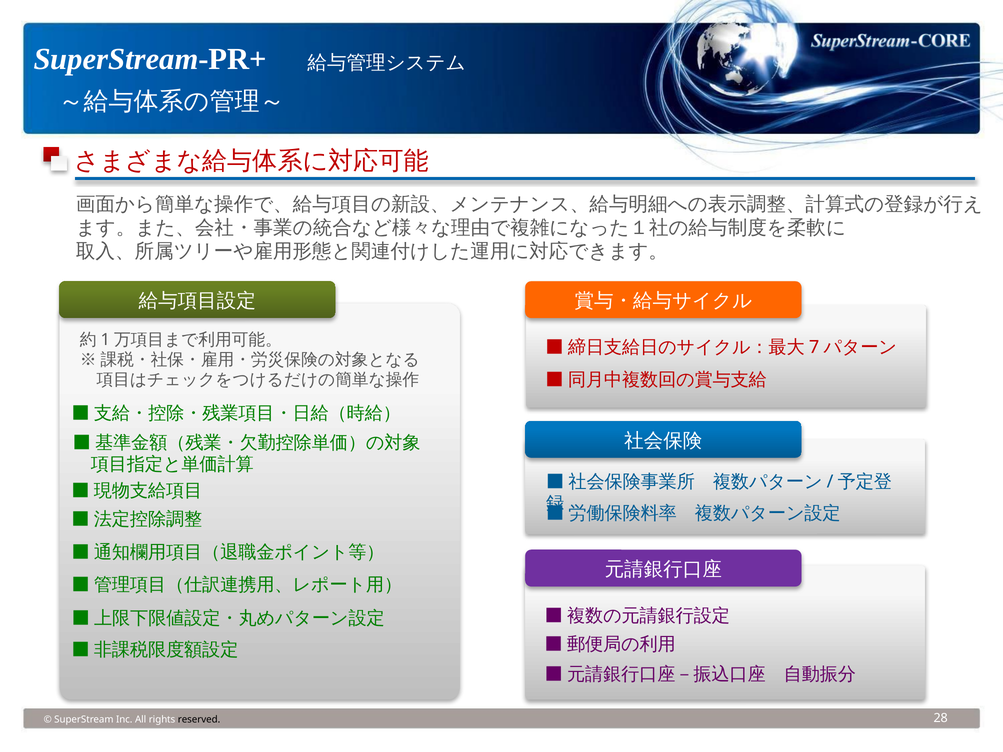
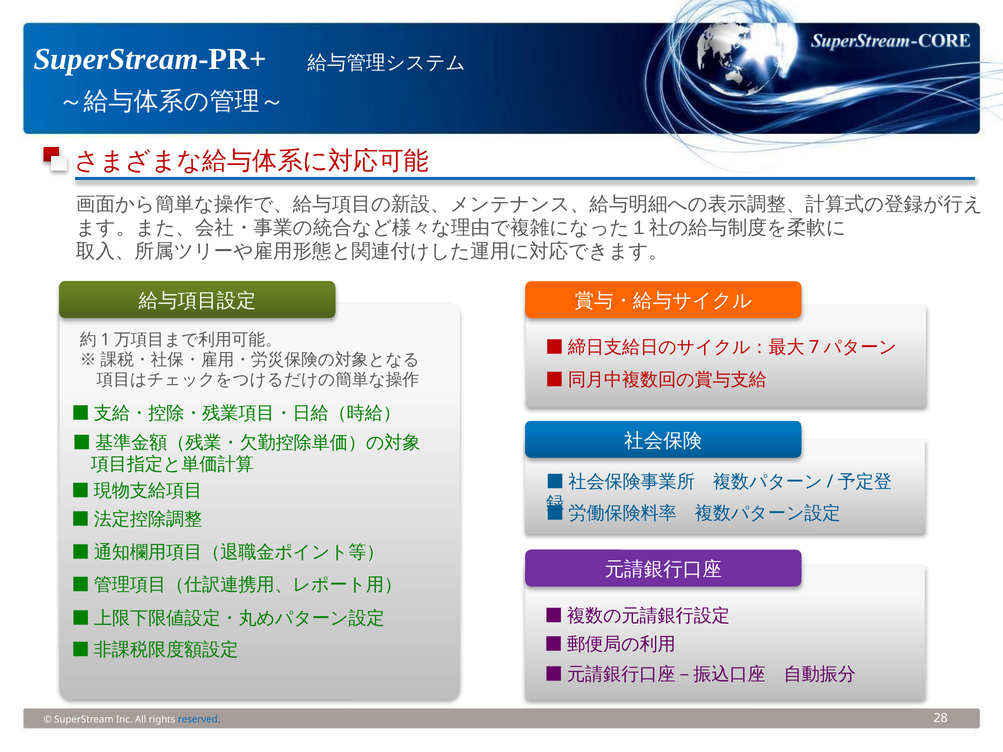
reserved colour: black -> blue
